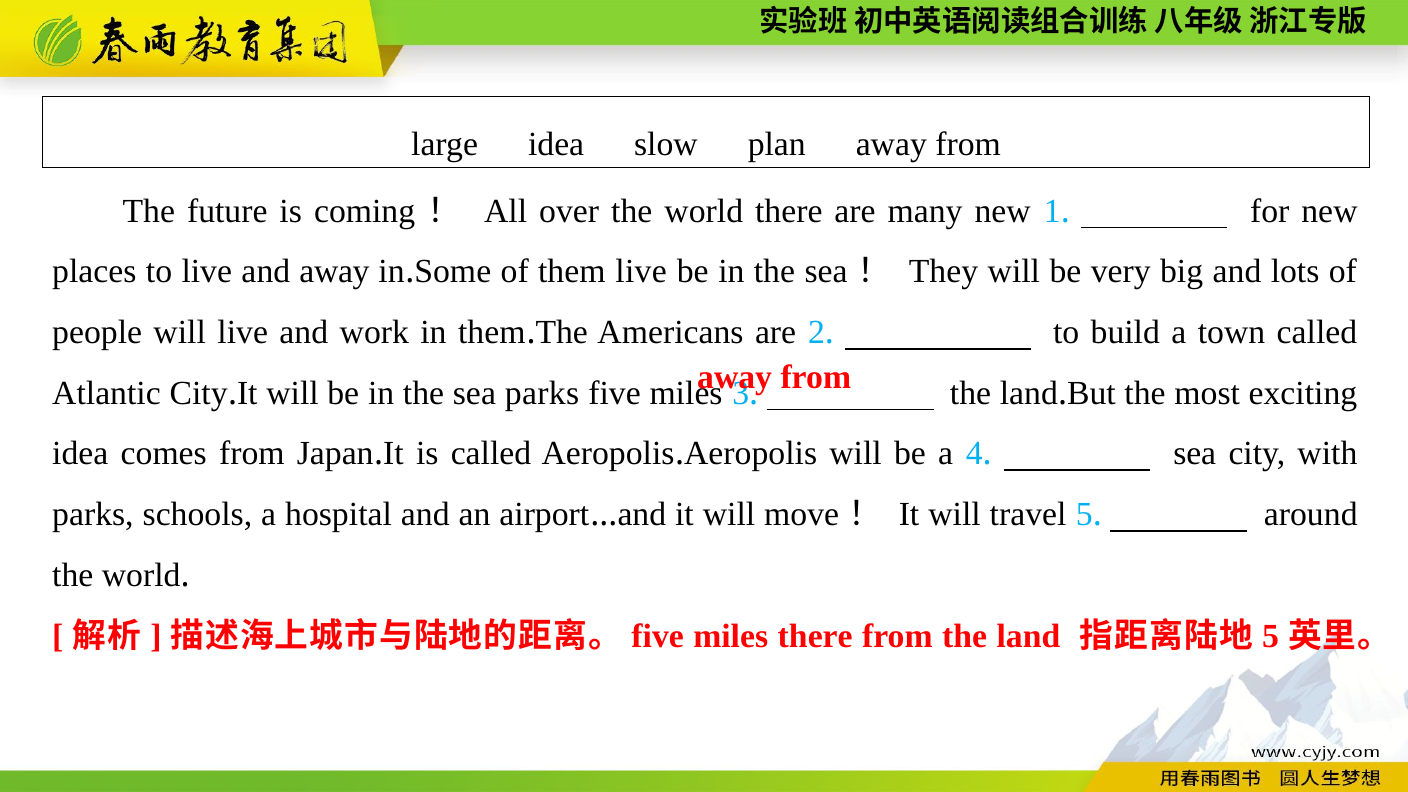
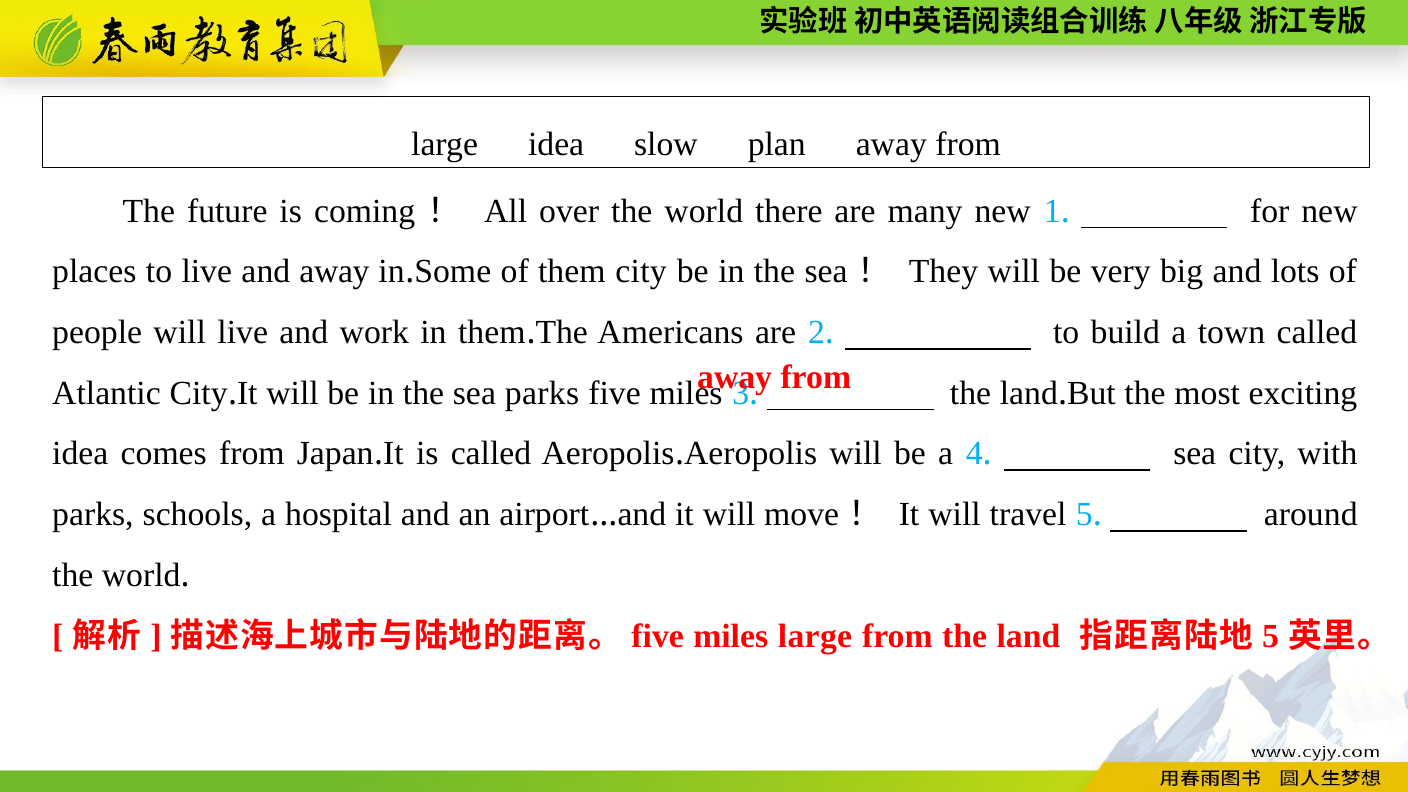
them live: live -> city
miles there: there -> large
